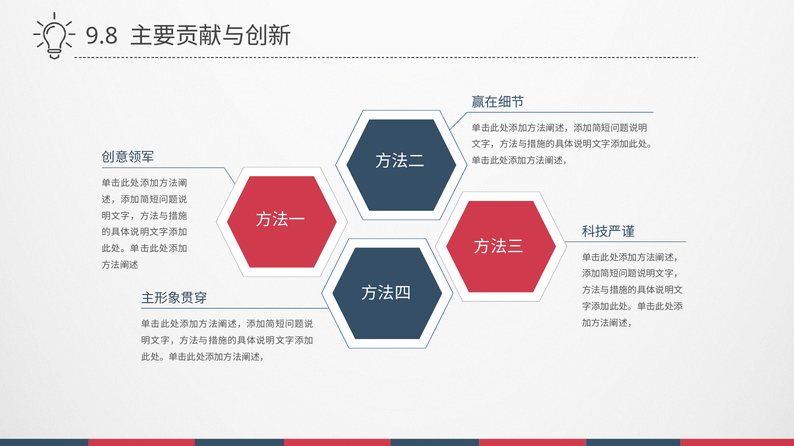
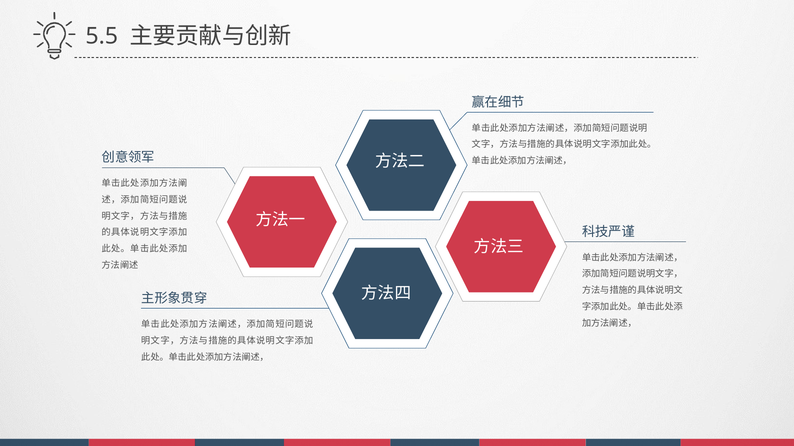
9.8: 9.8 -> 5.5
